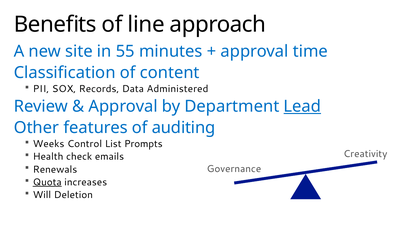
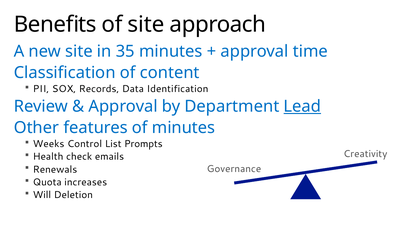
of line: line -> site
55: 55 -> 35
Administered: Administered -> Identification
of auditing: auditing -> minutes
Quota underline: present -> none
